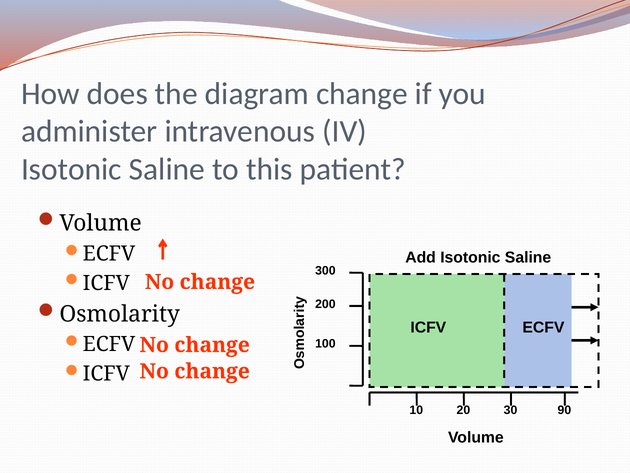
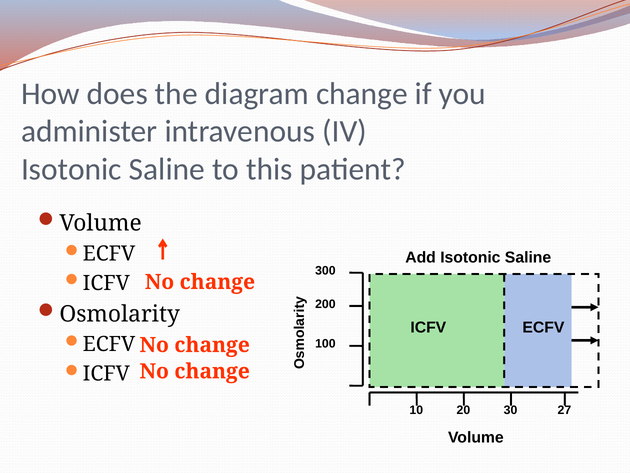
90: 90 -> 27
